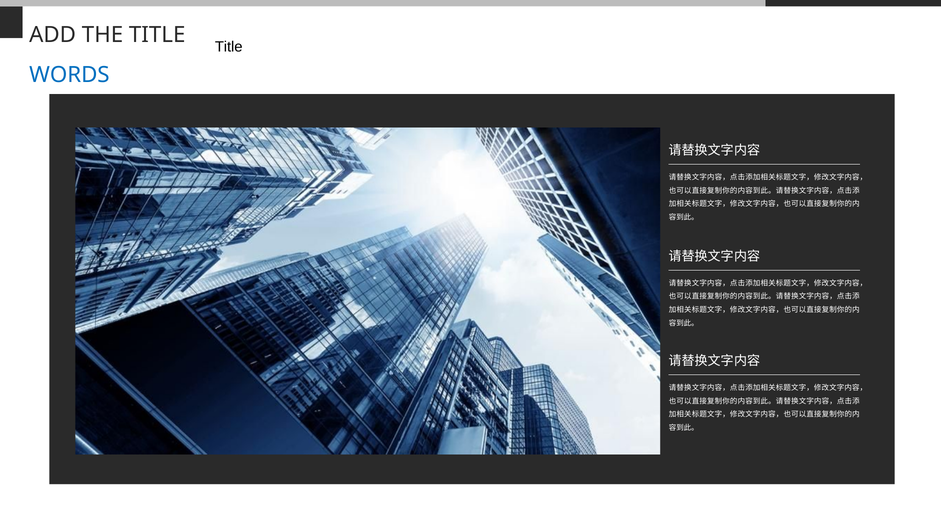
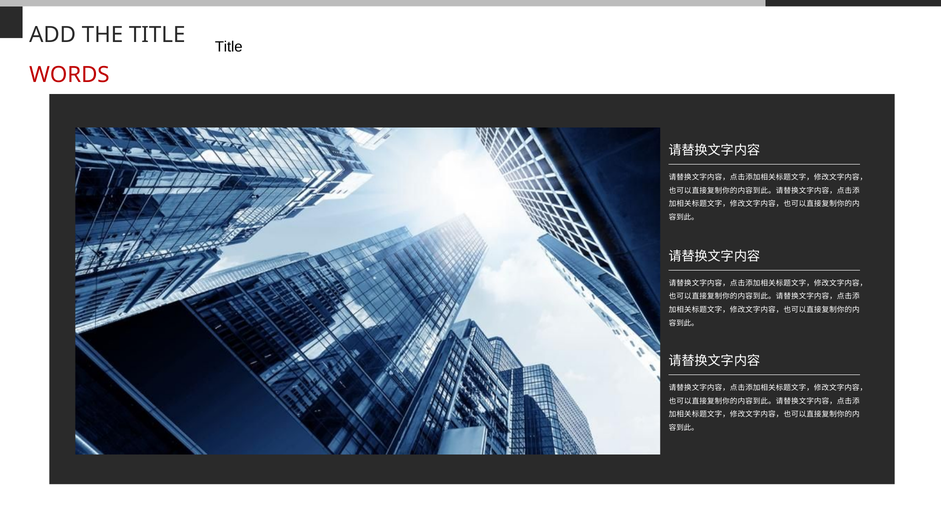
WORDS at (69, 75) colour: blue -> red
